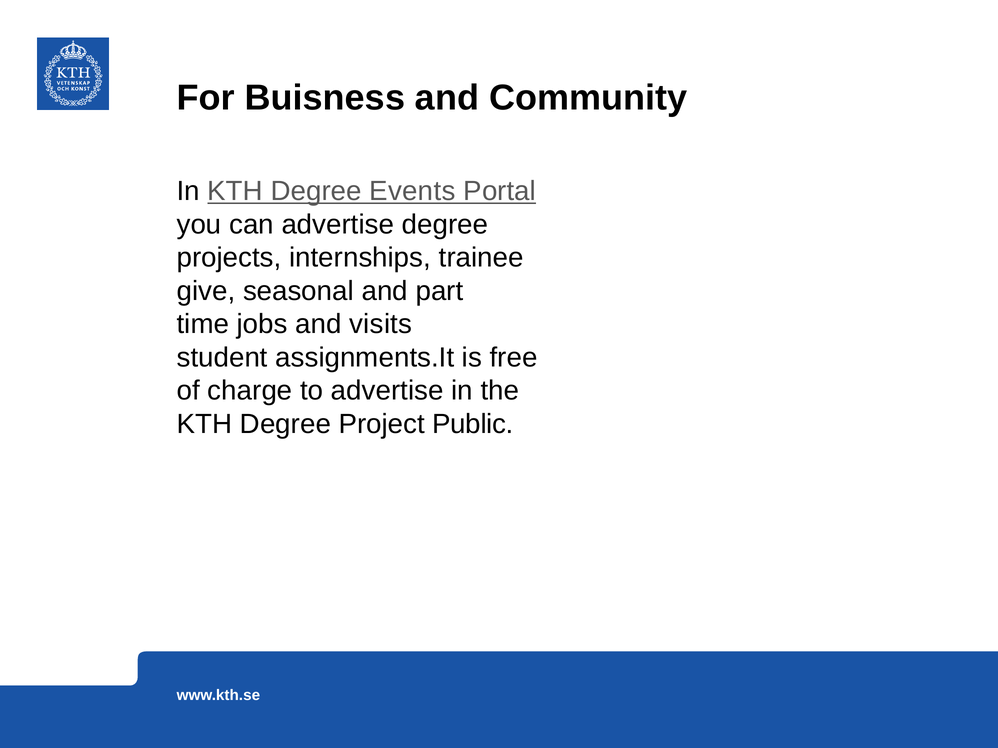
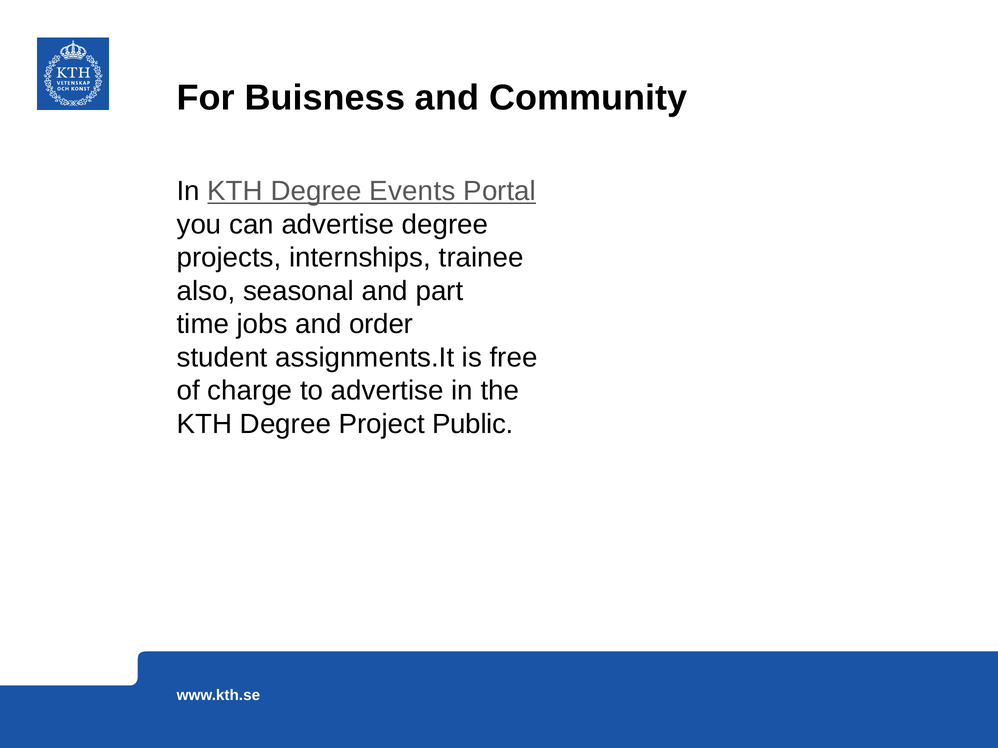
give: give -> also
visits: visits -> order
